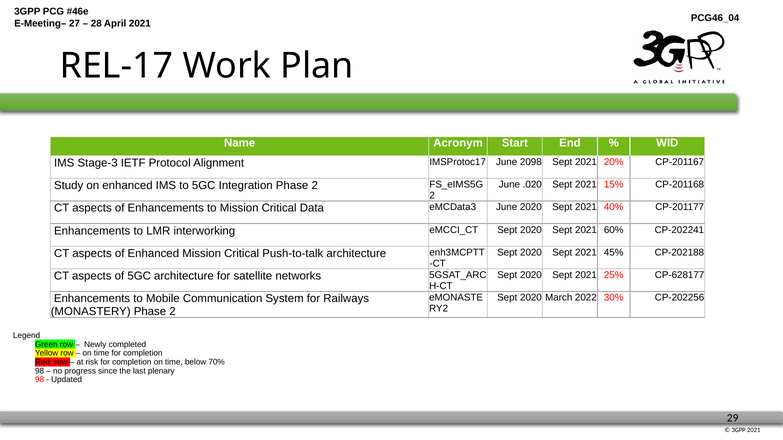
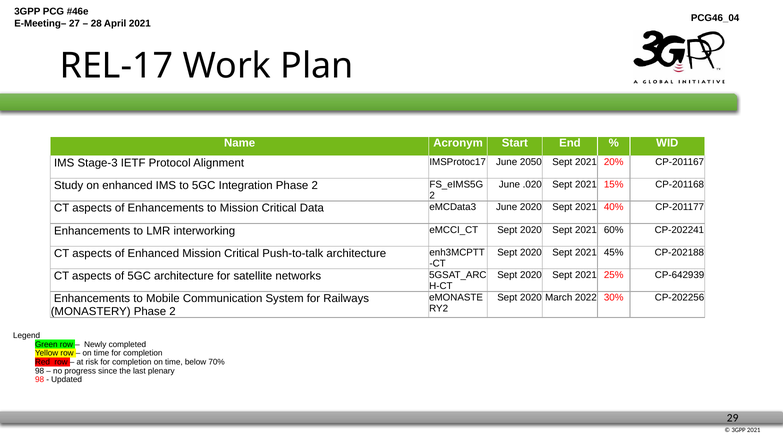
2098: 2098 -> 2050
CP-628177: CP-628177 -> CP-642939
